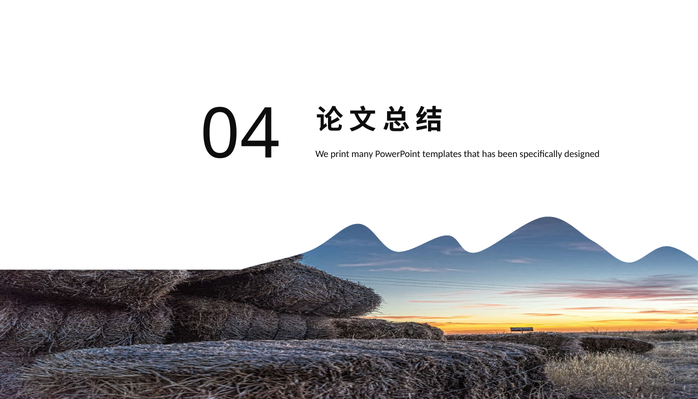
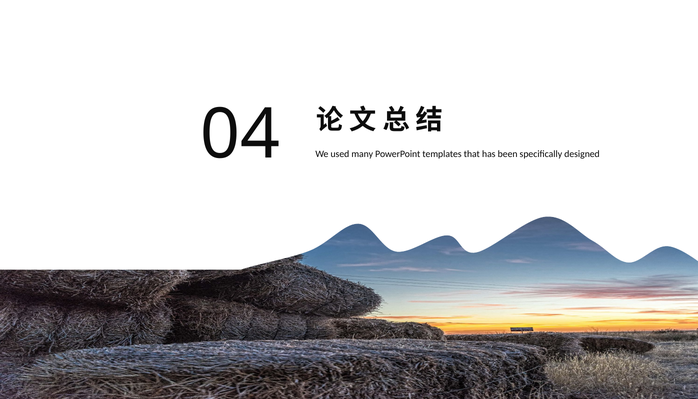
print: print -> used
